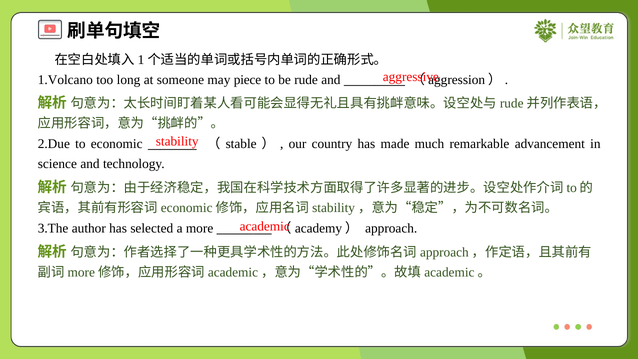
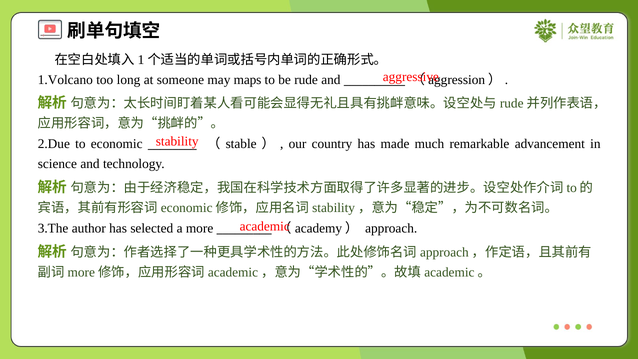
piece: piece -> maps
